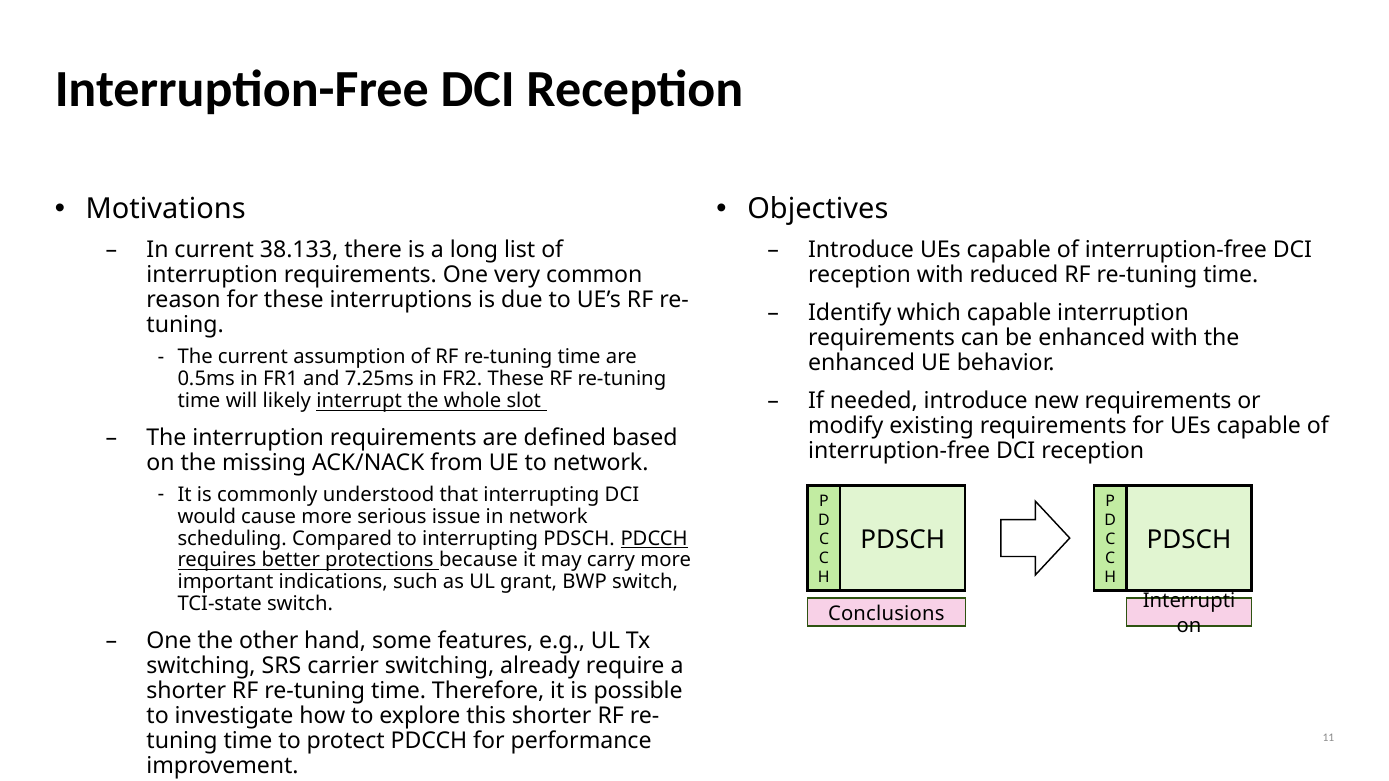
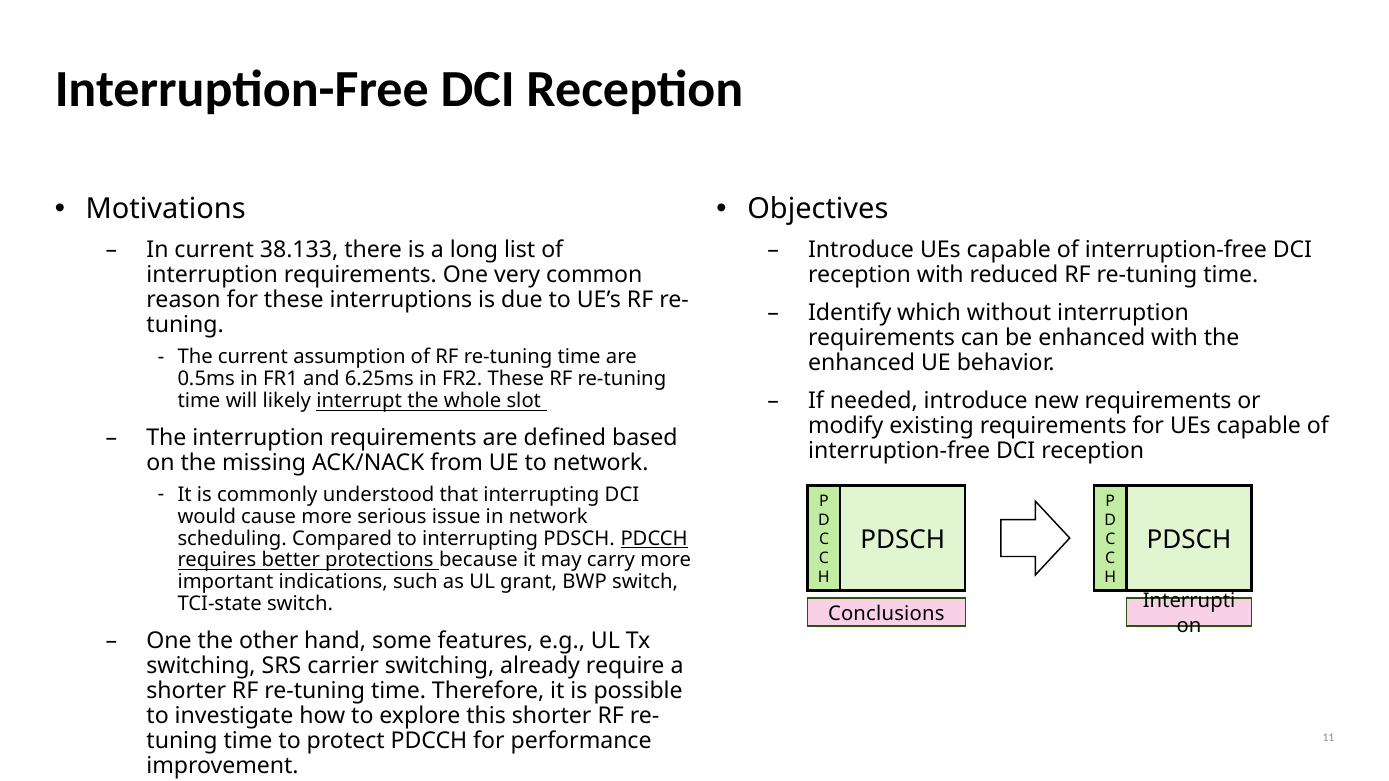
which capable: capable -> without
7.25ms: 7.25ms -> 6.25ms
